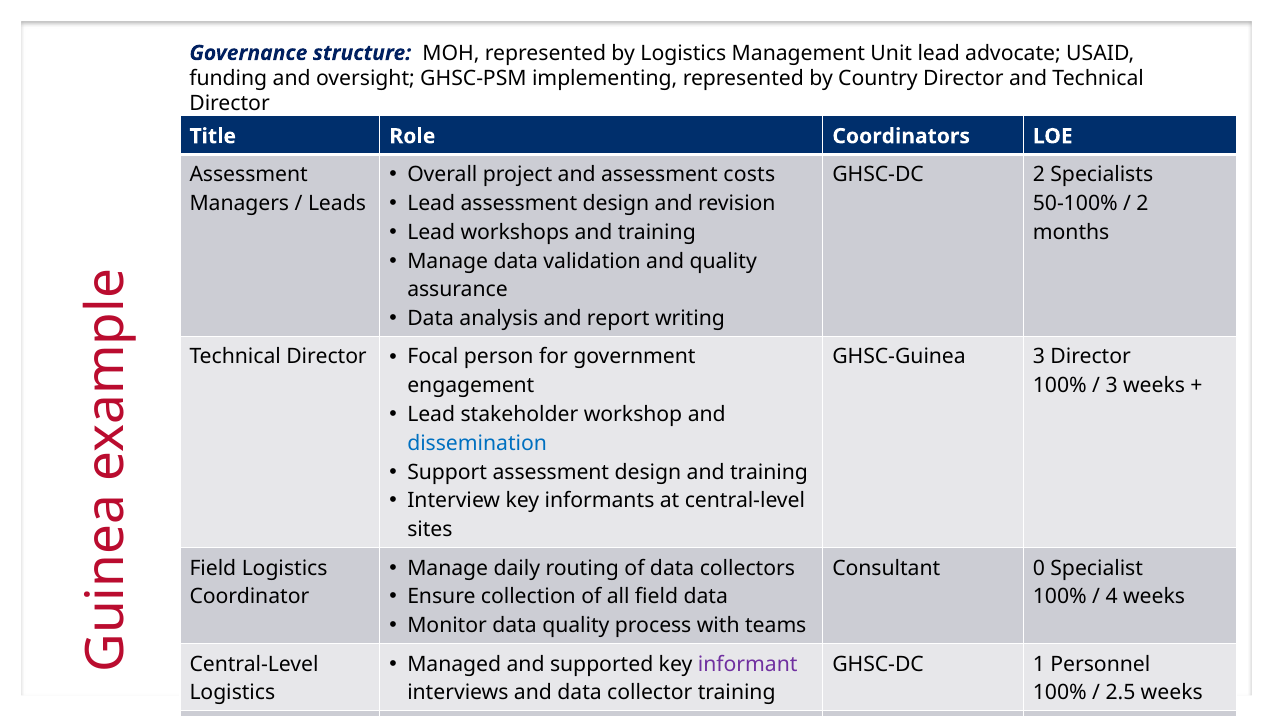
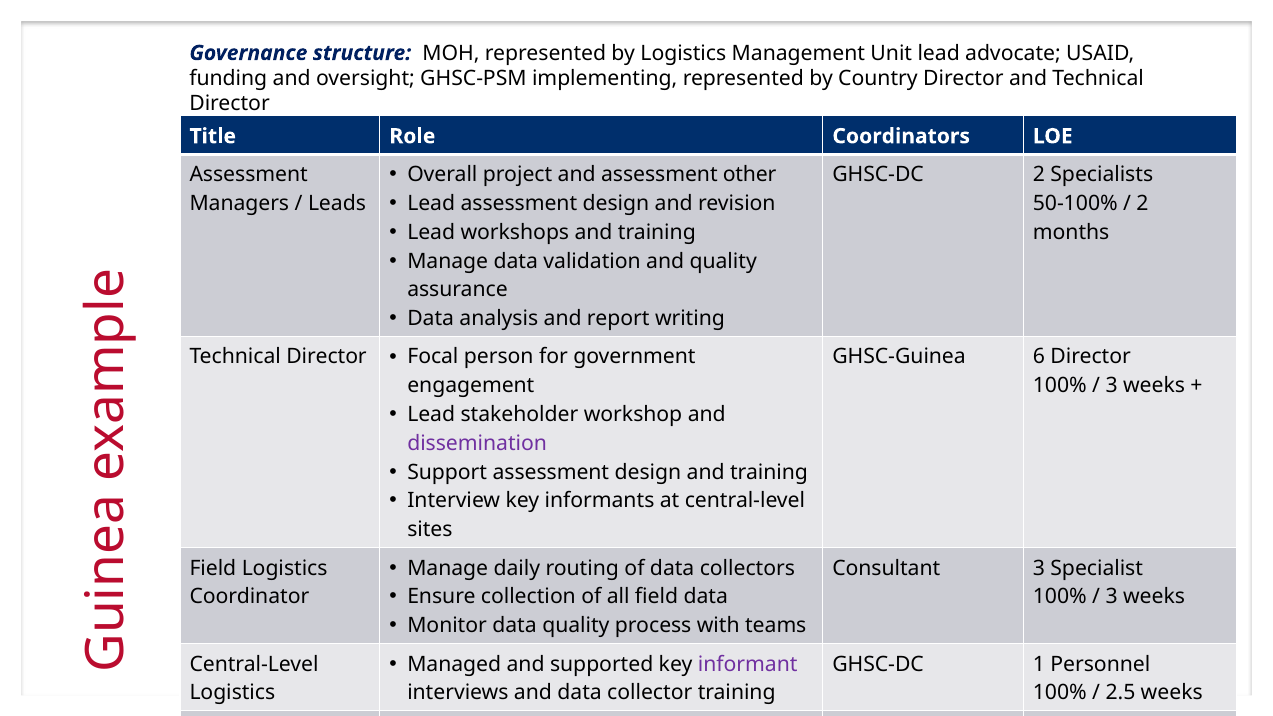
costs: costs -> other
GHSC-Guinea 3: 3 -> 6
dissemination colour: blue -> purple
Consultant 0: 0 -> 3
4 at (1112, 597): 4 -> 3
